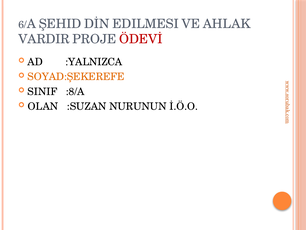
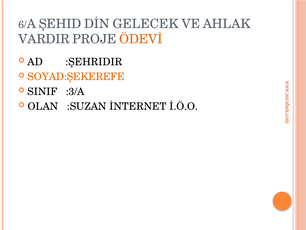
EDILMESI: EDILMESI -> GELECEK
ÖDEVİ colour: red -> orange
:YALNIZCA: :YALNIZCA -> :ŞEHRIDIR
:8/A: :8/A -> :3/A
NURUNUN: NURUNUN -> İNTERNET
